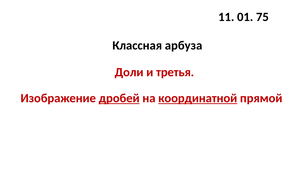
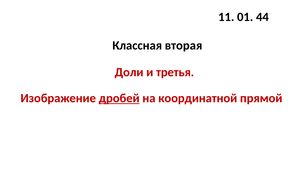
75: 75 -> 44
арбуза: арбуза -> вторая
координатной underline: present -> none
